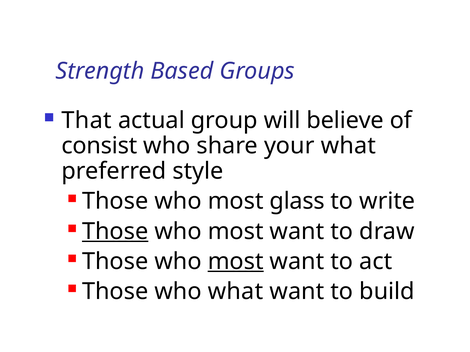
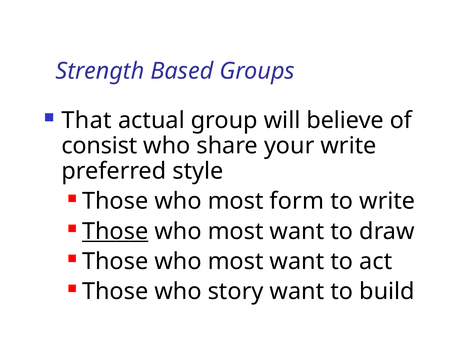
your what: what -> write
glass: glass -> form
most at (236, 262) underline: present -> none
who what: what -> story
